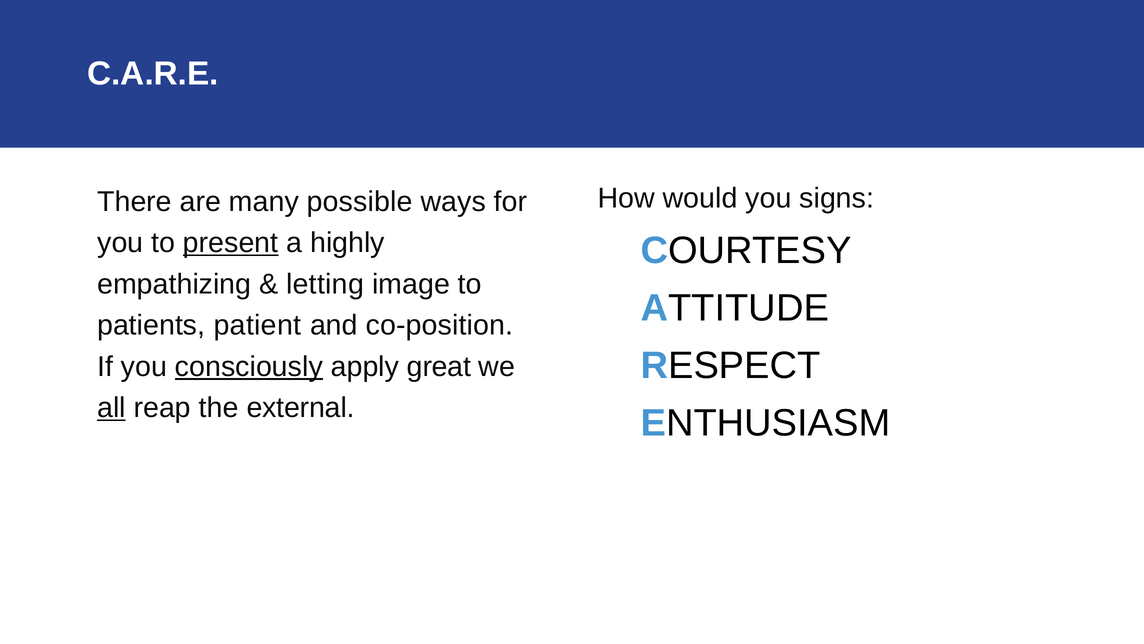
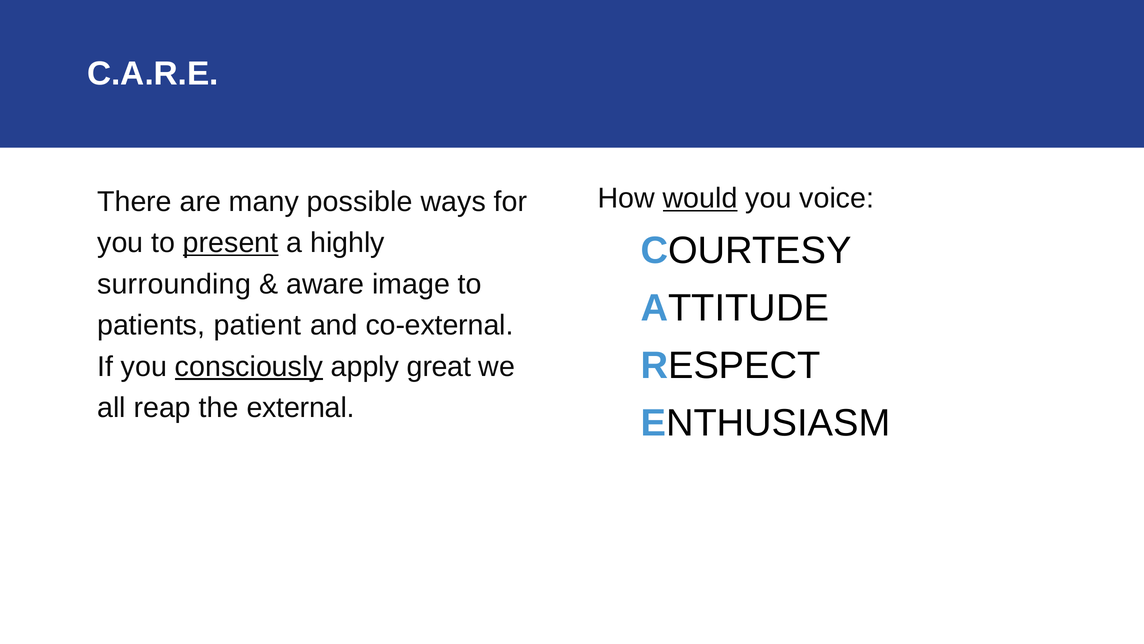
would underline: none -> present
signs: signs -> voice
empathizing: empathizing -> surrounding
letting: letting -> aware
co-position: co-position -> co-external
all underline: present -> none
